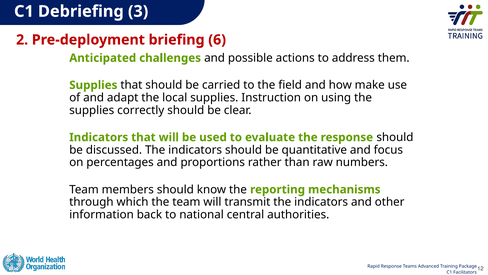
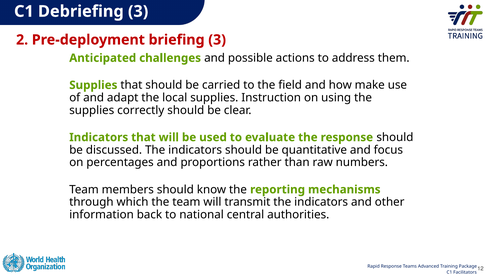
briefing 6: 6 -> 3
